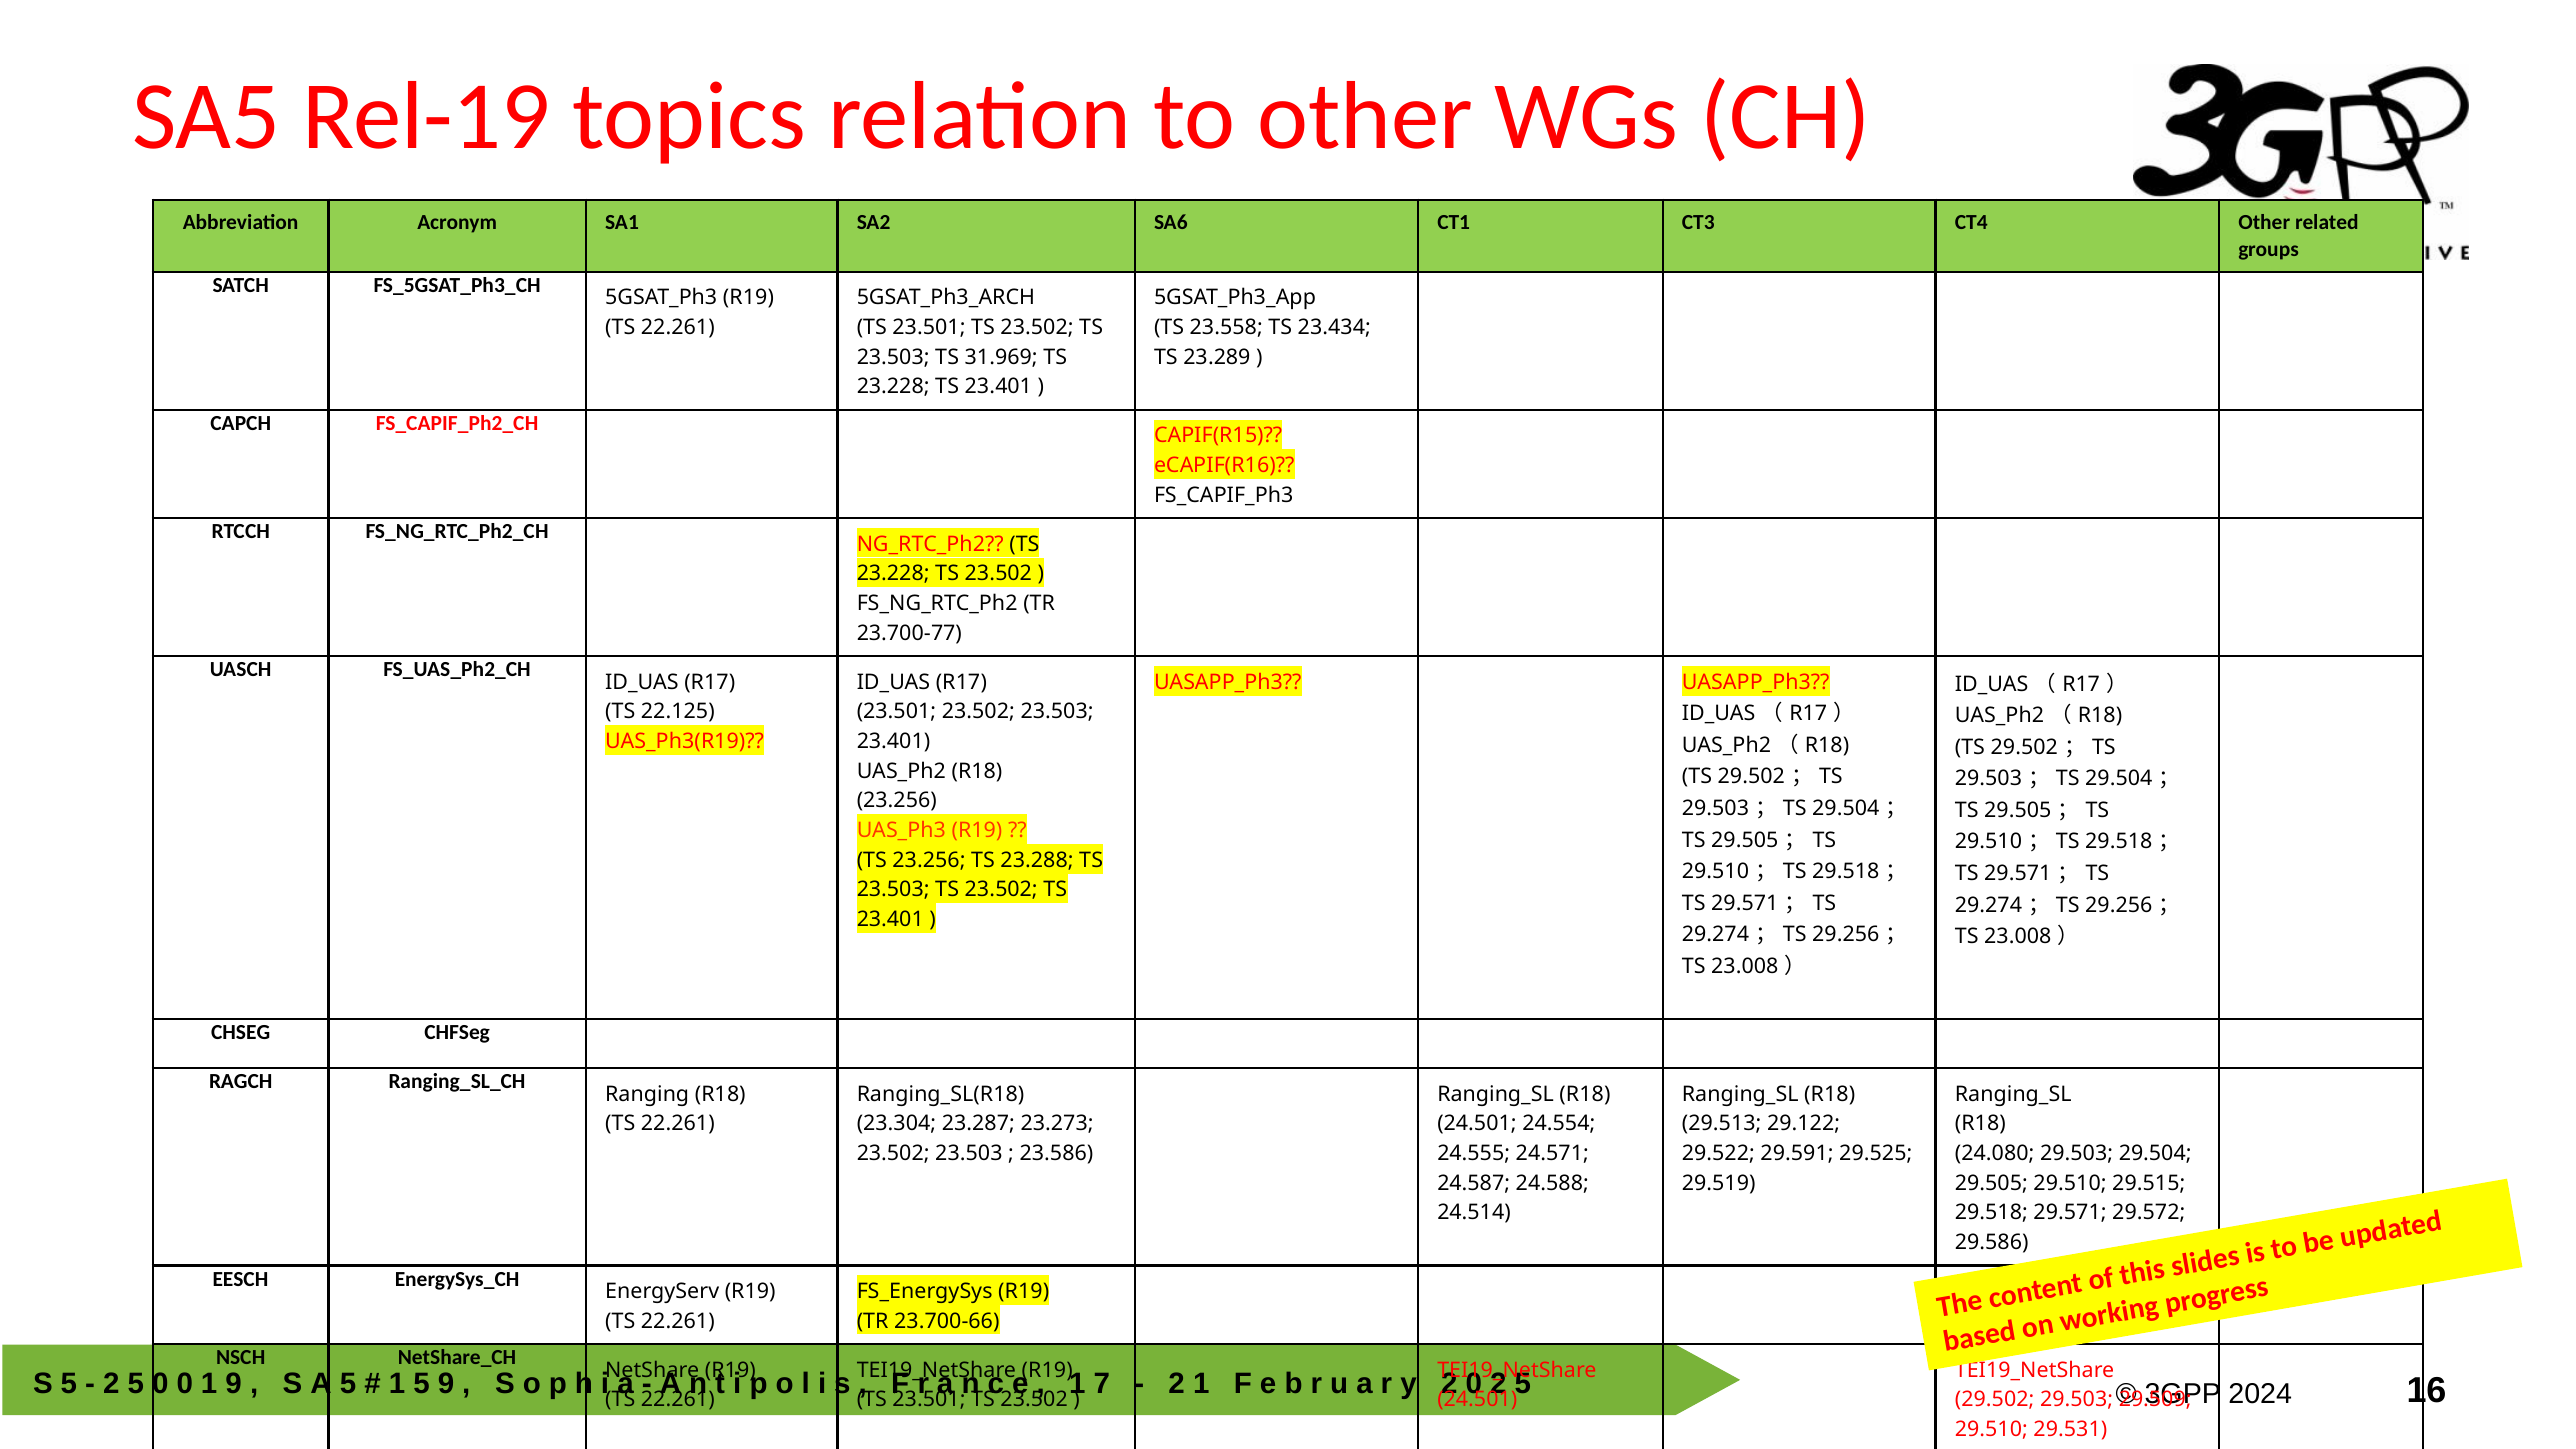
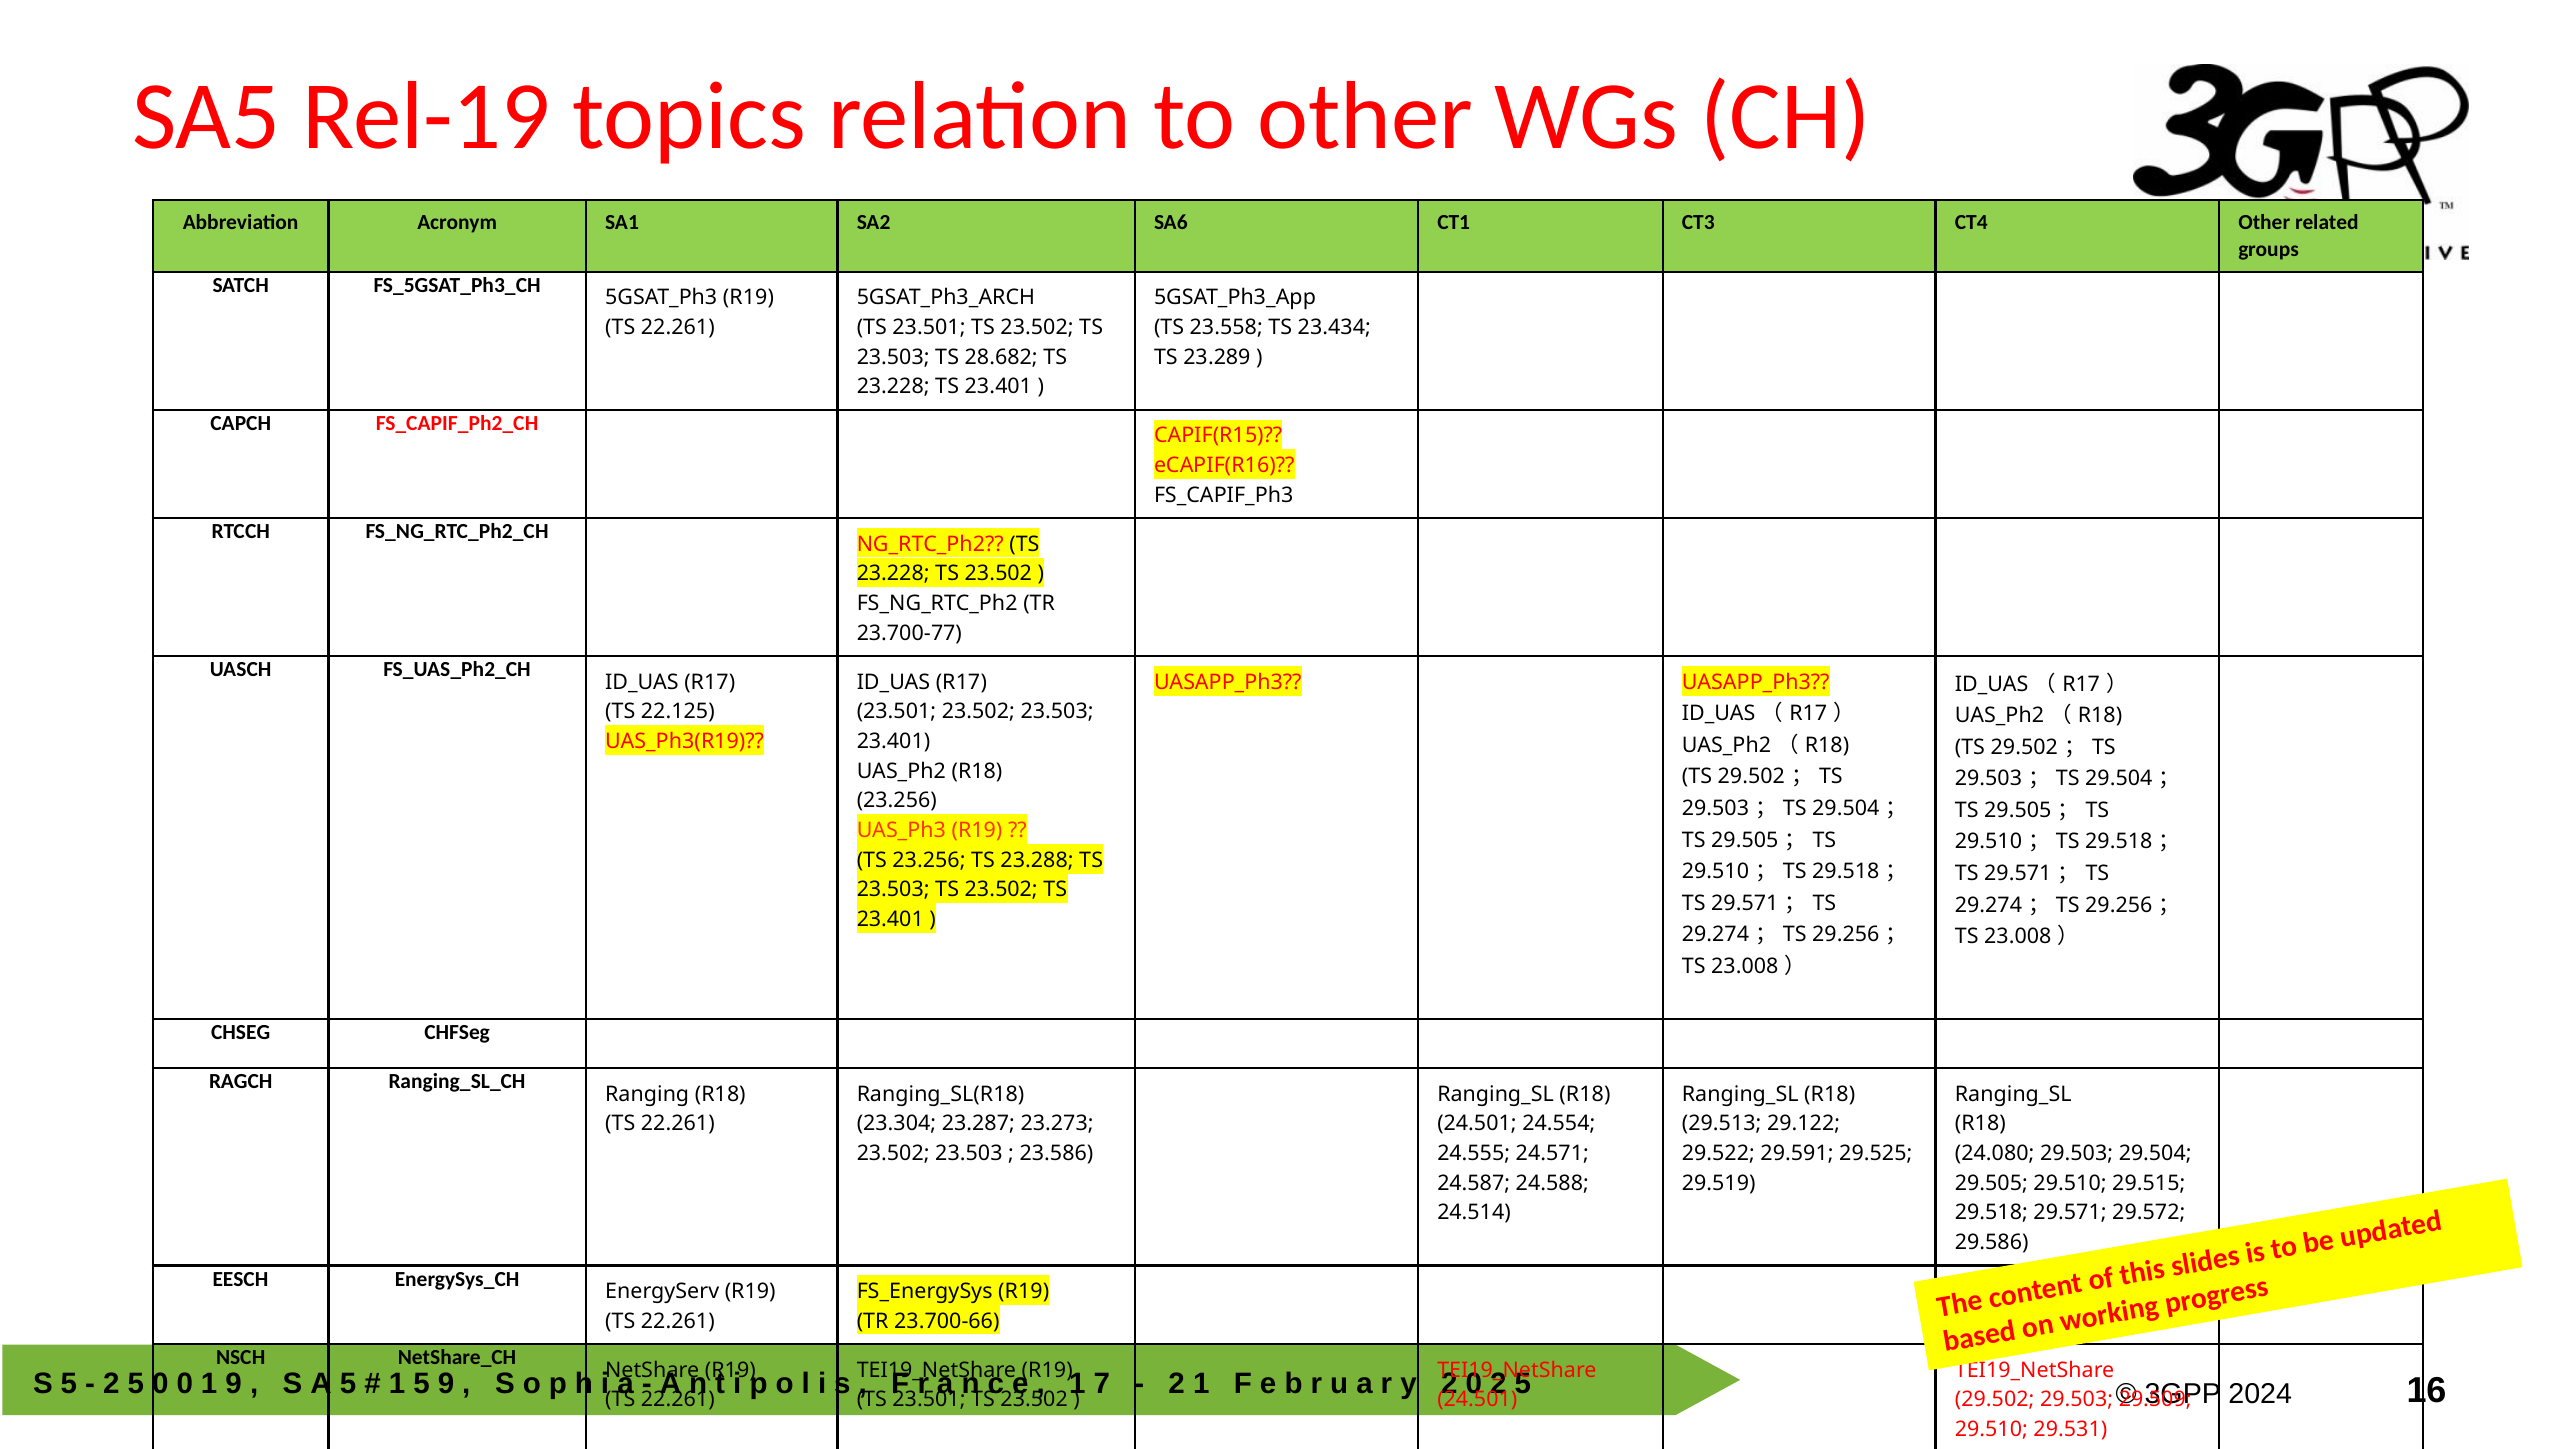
31.969: 31.969 -> 28.682
